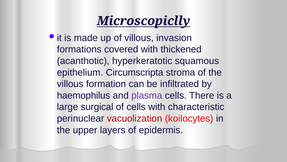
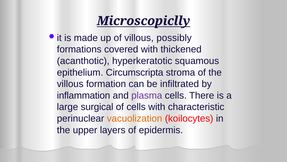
invasion: invasion -> possibly
haemophilus: haemophilus -> inflammation
vacuolization colour: red -> orange
